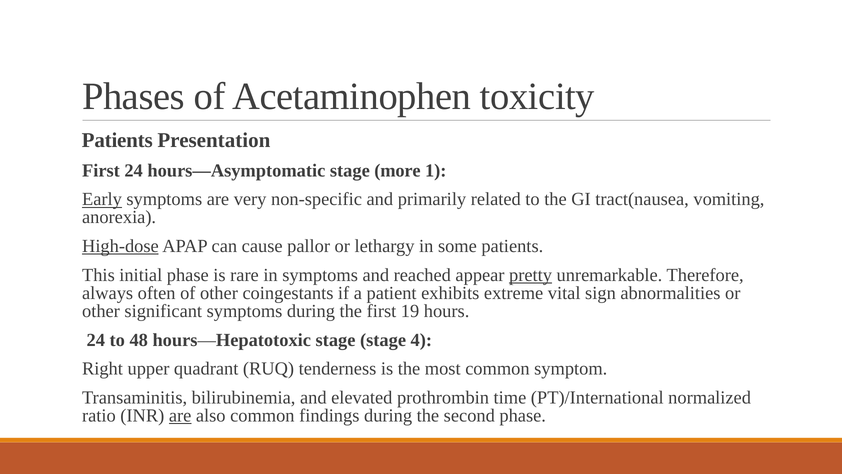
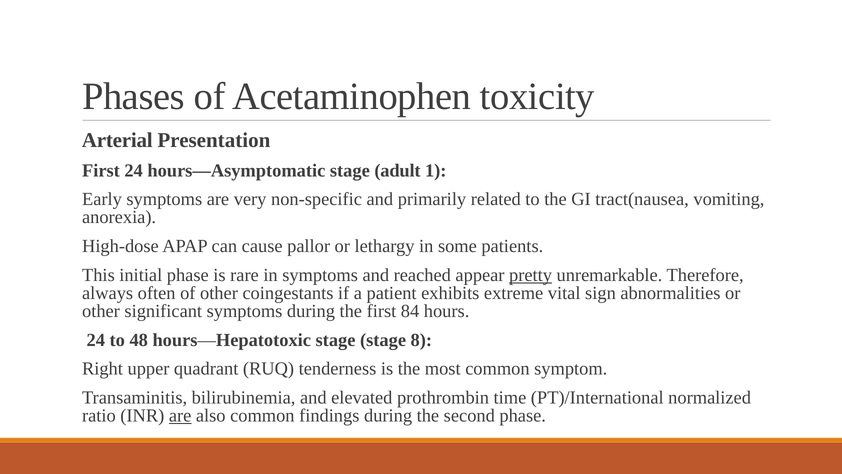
Patients at (117, 140): Patients -> Arterial
more: more -> adult
Early underline: present -> none
High-dose underline: present -> none
19: 19 -> 84
4: 4 -> 8
